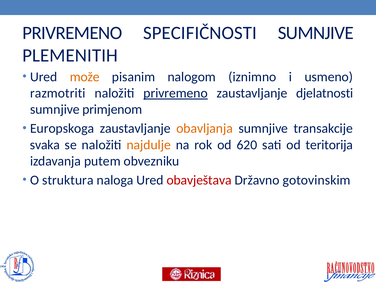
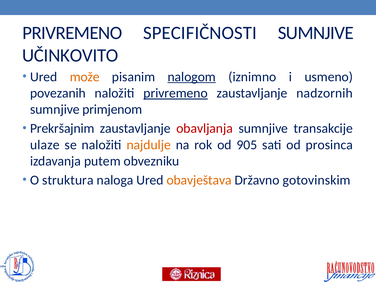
PLEMENITIH: PLEMENITIH -> UČINKOVITO
nalogom underline: none -> present
razmotriti: razmotriti -> povezanih
djelatnosti: djelatnosti -> nadzornih
Europskoga: Europskoga -> Prekršajnim
obavljanja colour: orange -> red
svaka: svaka -> ulaze
620: 620 -> 905
teritorija: teritorija -> prosinca
obavještava colour: red -> orange
